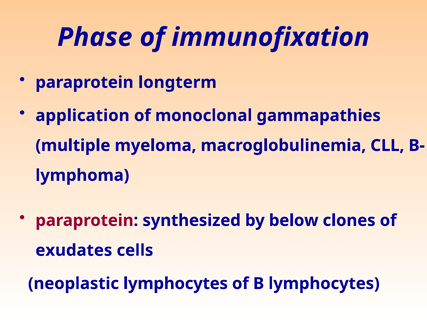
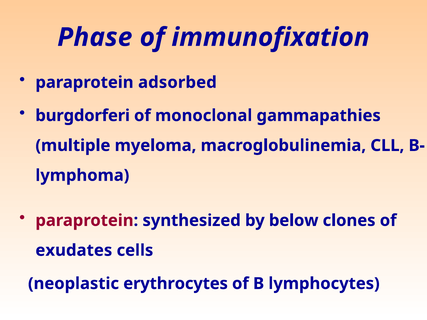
longterm: longterm -> adsorbed
application: application -> burgdorferi
neoplastic lymphocytes: lymphocytes -> erythrocytes
